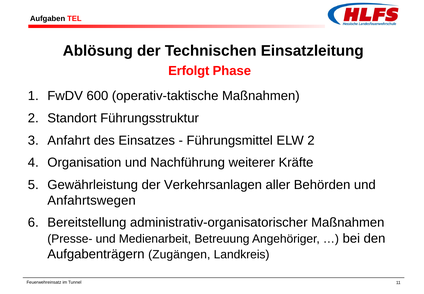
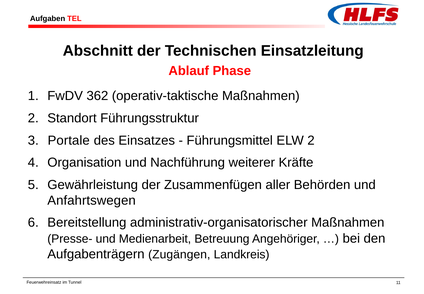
Ablösung: Ablösung -> Abschnitt
Erfolgt: Erfolgt -> Ablauf
600: 600 -> 362
Anfahrt: Anfahrt -> Portale
Verkehrsanlagen: Verkehrsanlagen -> Zusammenfügen
